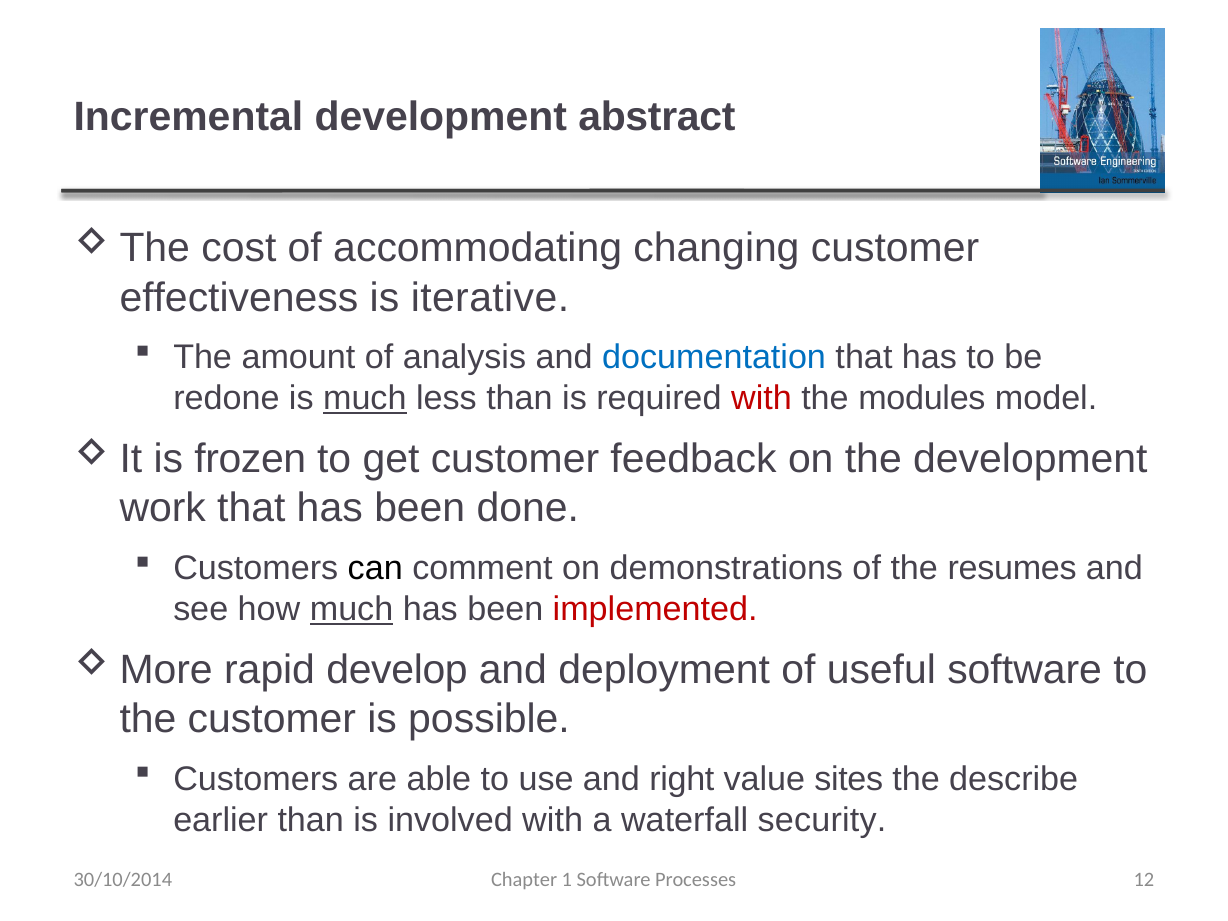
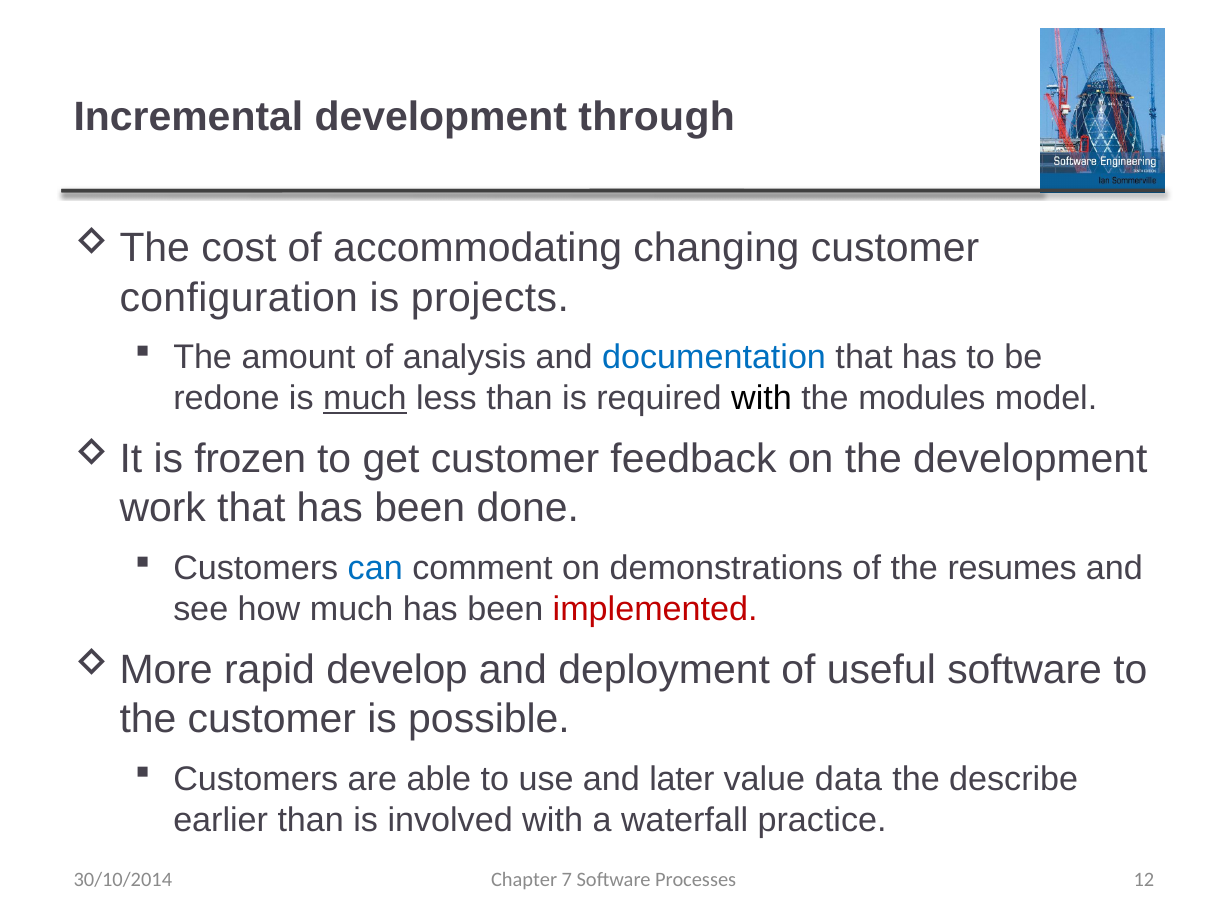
abstract: abstract -> through
effectiveness: effectiveness -> configuration
iterative: iterative -> projects
with at (761, 398) colour: red -> black
can colour: black -> blue
much at (352, 609) underline: present -> none
right: right -> later
sites: sites -> data
security: security -> practice
1: 1 -> 7
